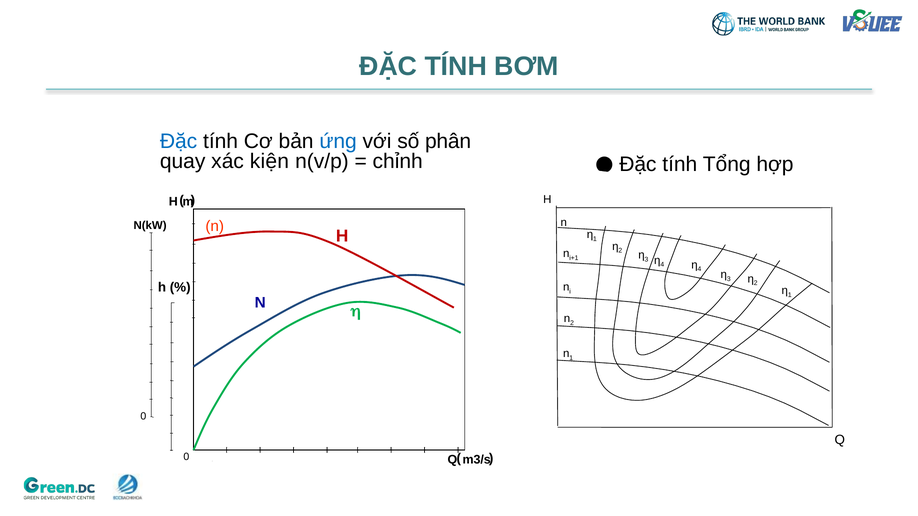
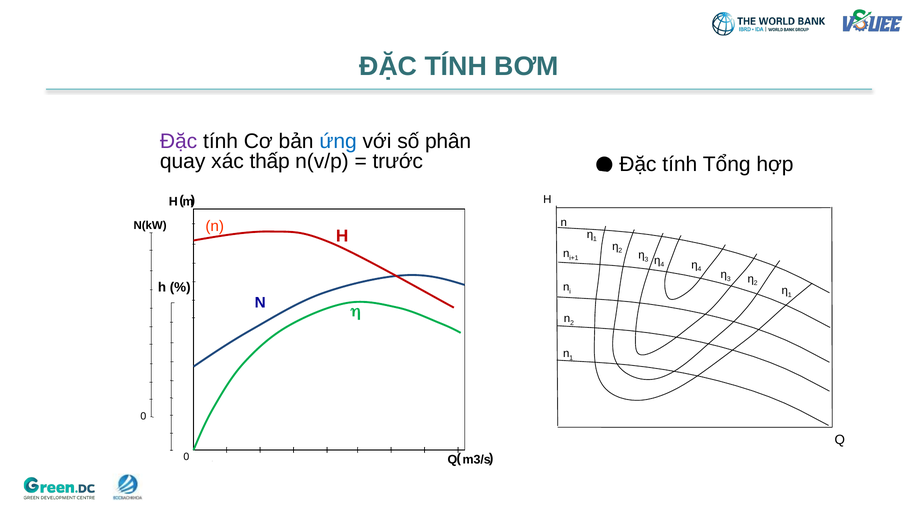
Đặc at (179, 141) colour: blue -> purple
kiện: kiện -> thấp
chỉnh: chỉnh -> trước
